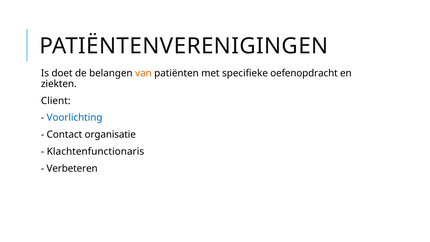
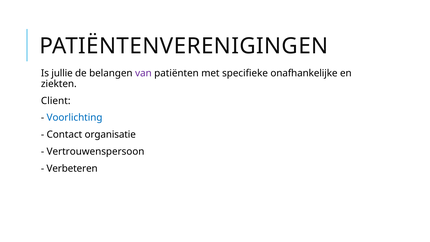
doet: doet -> jullie
van colour: orange -> purple
oefenopdracht: oefenopdracht -> onafhankelijke
Klachtenfunctionaris: Klachtenfunctionaris -> Vertrouwenspersoon
